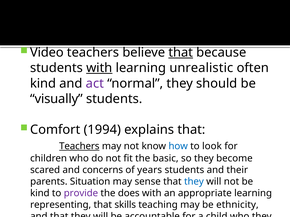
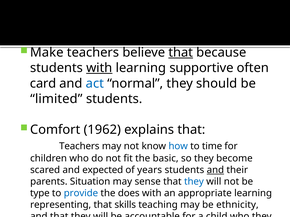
Video: Video -> Make
unrealistic: unrealistic -> supportive
kind at (43, 84): kind -> card
act colour: purple -> blue
visually: visually -> limited
1994: 1994 -> 1962
Teachers at (79, 147) underline: present -> none
look: look -> time
concerns: concerns -> expected
and at (215, 170) underline: none -> present
kind at (40, 194): kind -> type
provide colour: purple -> blue
